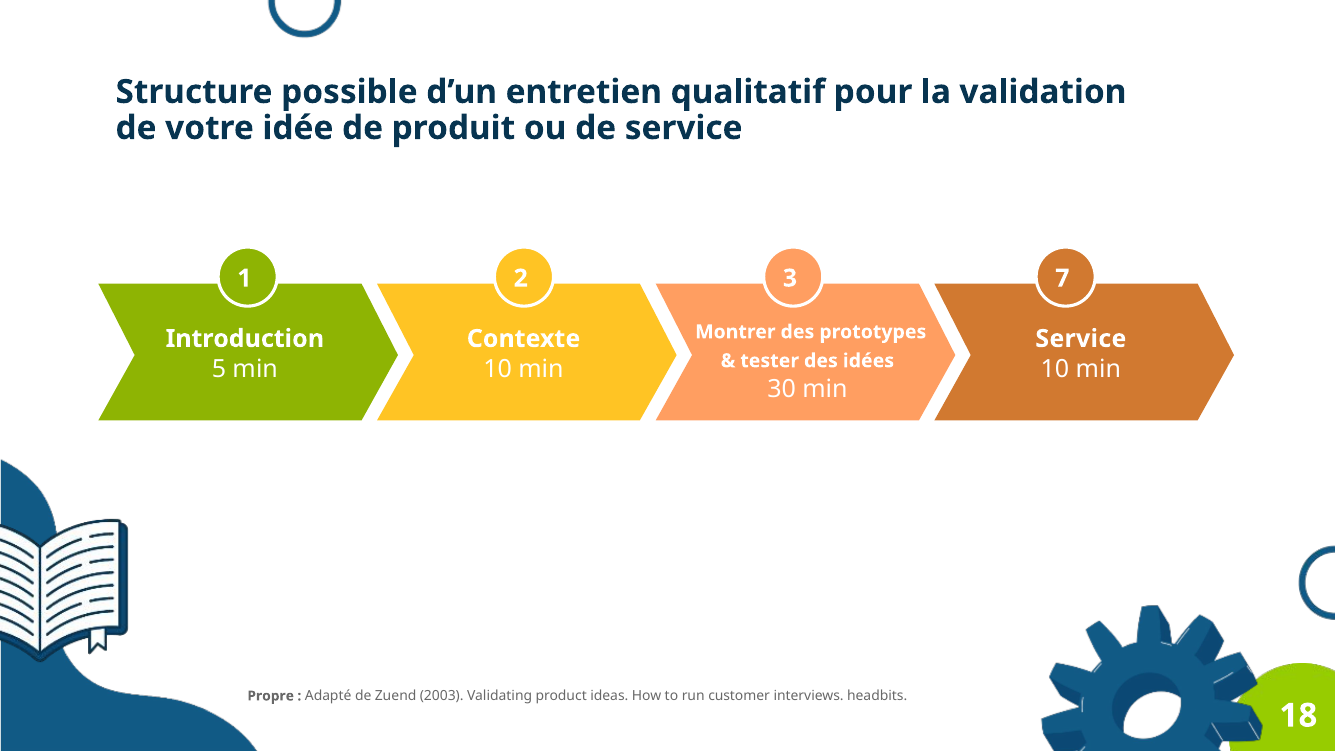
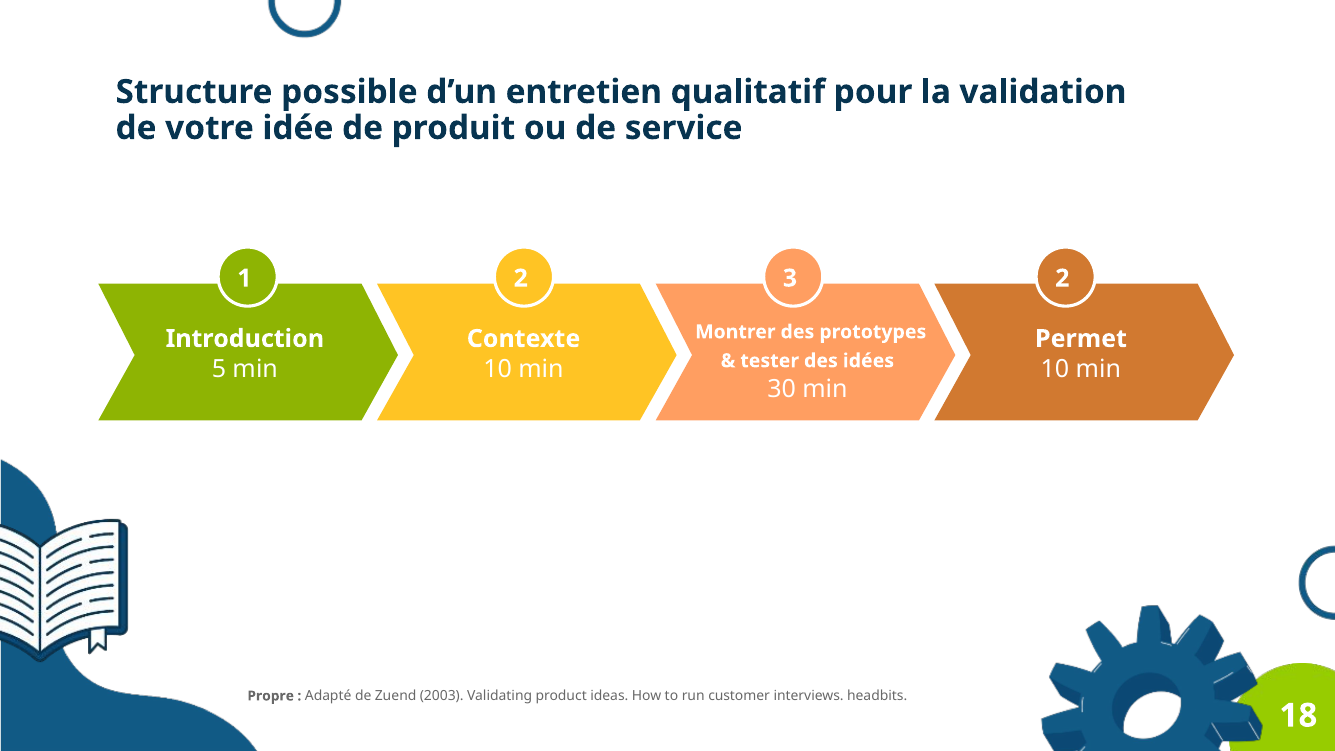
3 7: 7 -> 2
Service at (1081, 339): Service -> Permet
